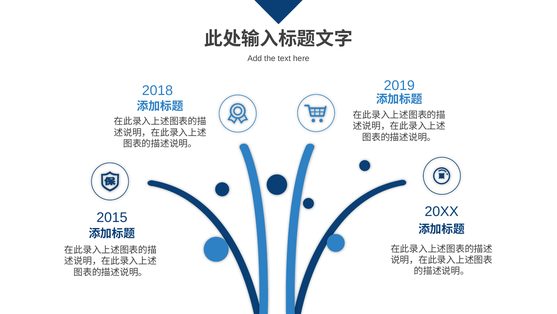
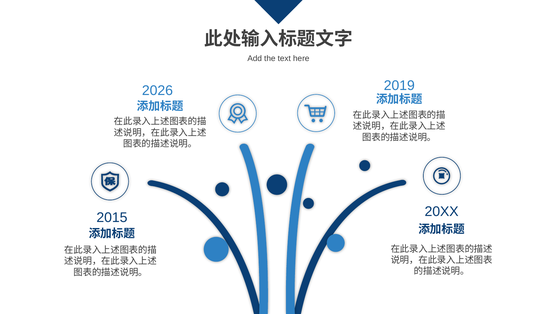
2018: 2018 -> 2026
